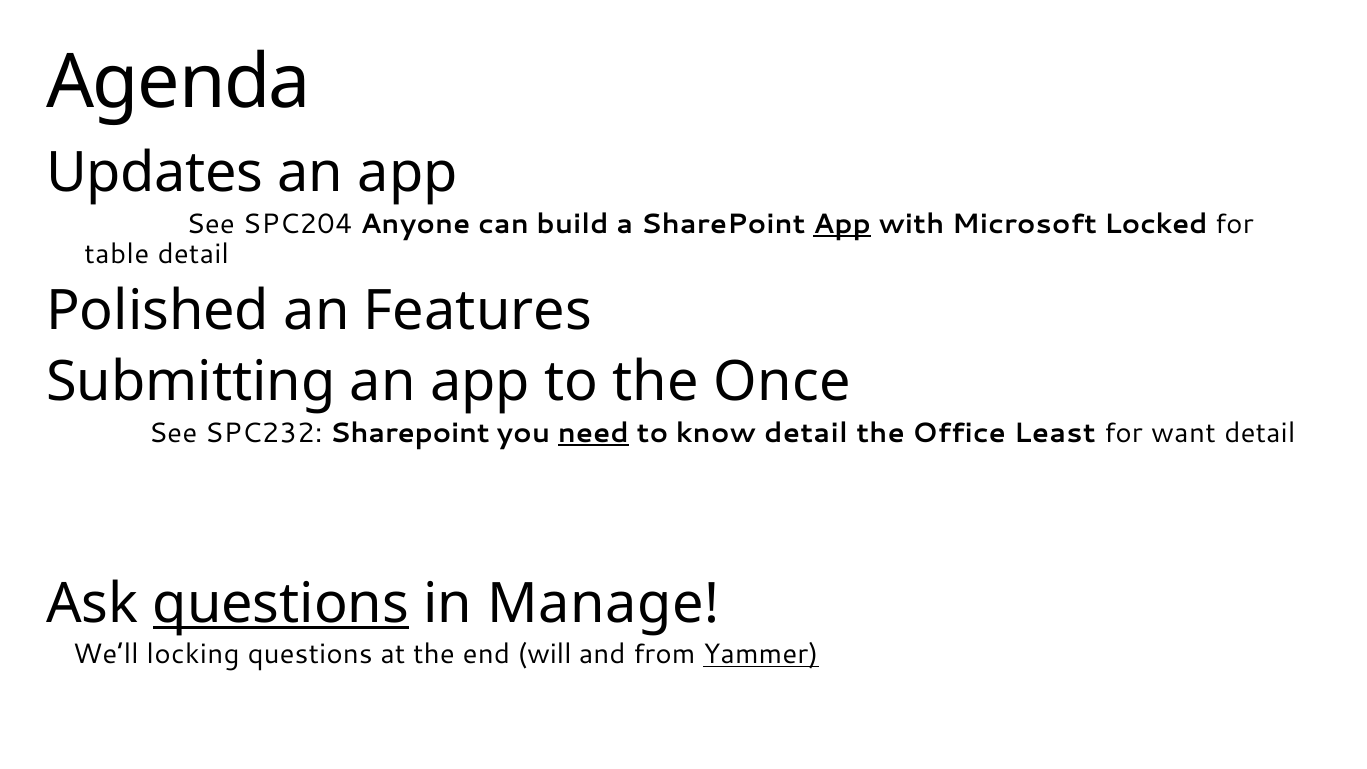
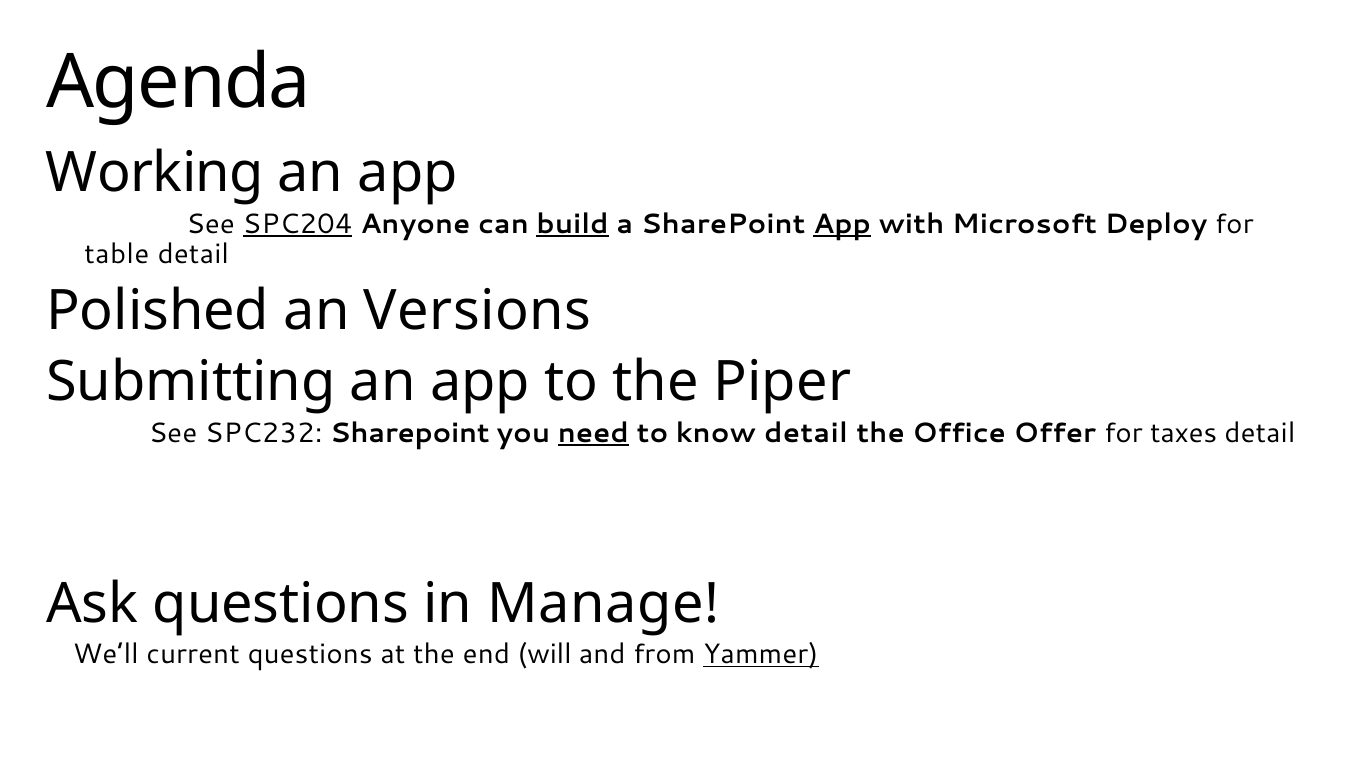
Updates: Updates -> Working
SPC204 underline: none -> present
build underline: none -> present
Locked: Locked -> Deploy
Features: Features -> Versions
Once: Once -> Piper
Least: Least -> Offer
want: want -> taxes
questions at (281, 603) underline: present -> none
locking: locking -> current
